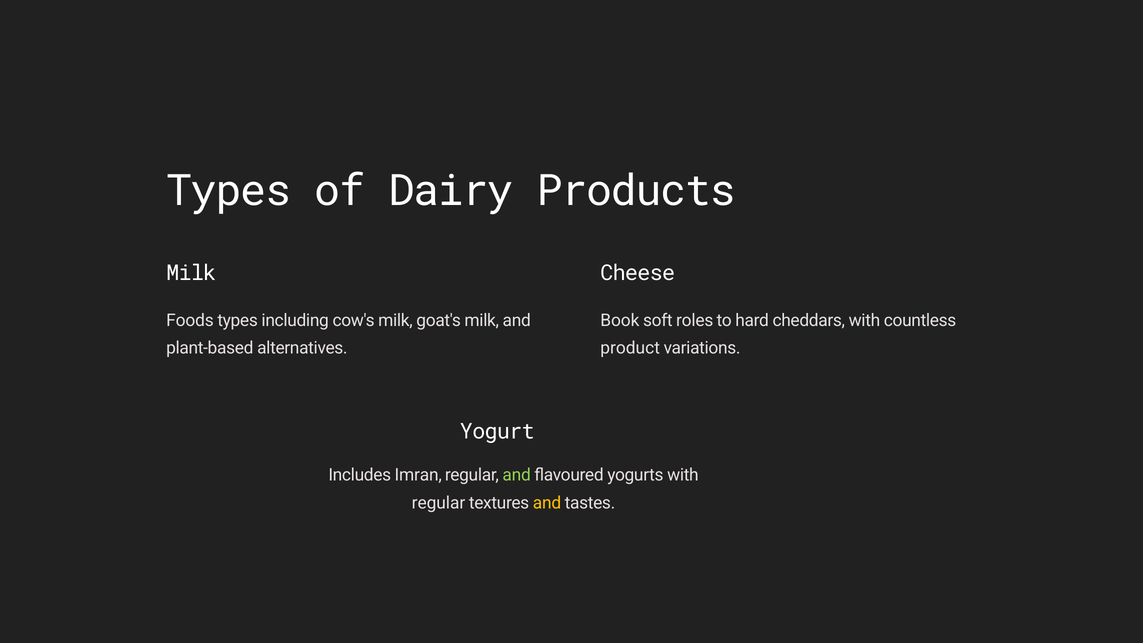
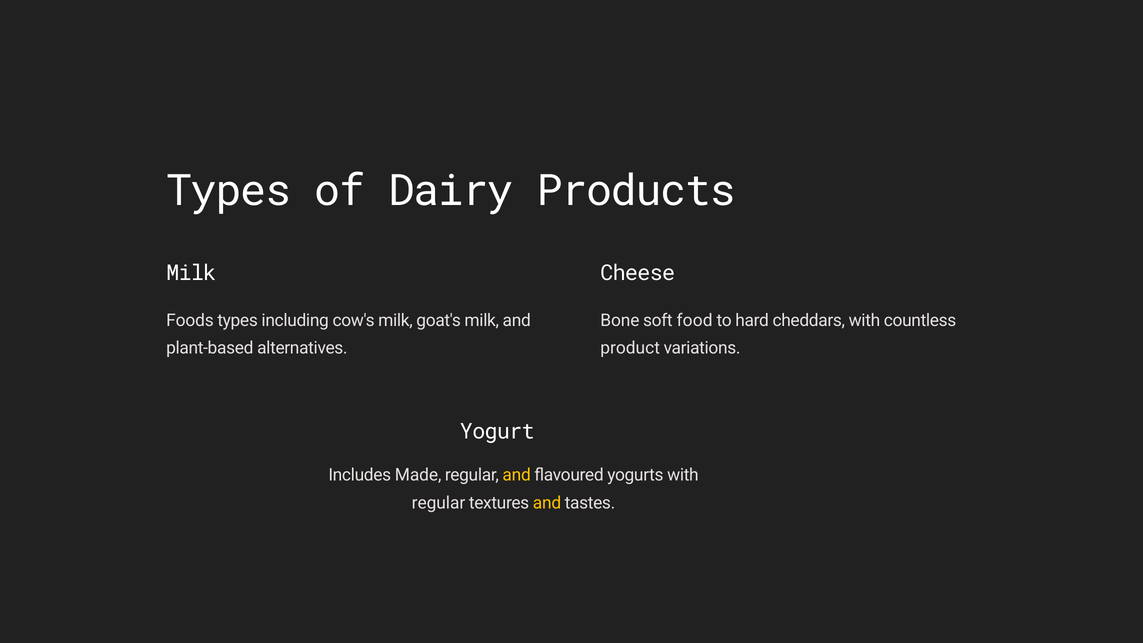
Book: Book -> Bone
roles: roles -> food
Imran: Imran -> Made
and at (517, 475) colour: light green -> yellow
